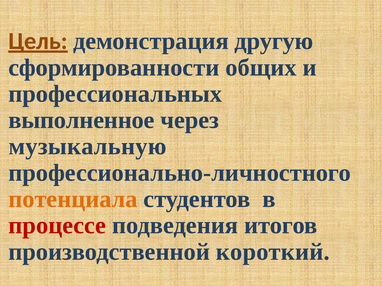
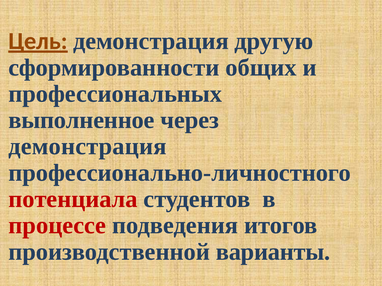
музыкальную at (87, 147): музыкальную -> демонстрация
потенциала colour: orange -> red
короткий: короткий -> варианты
